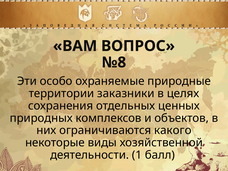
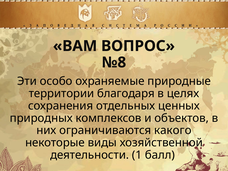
заказники: заказники -> благодаря
